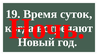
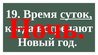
суток underline: none -> present
